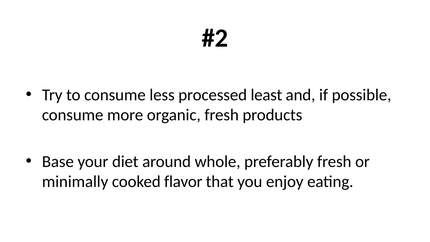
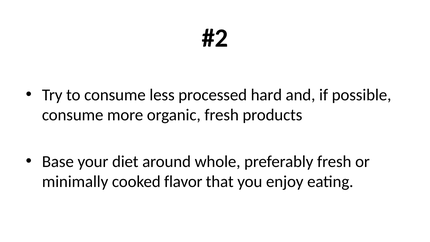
least: least -> hard
